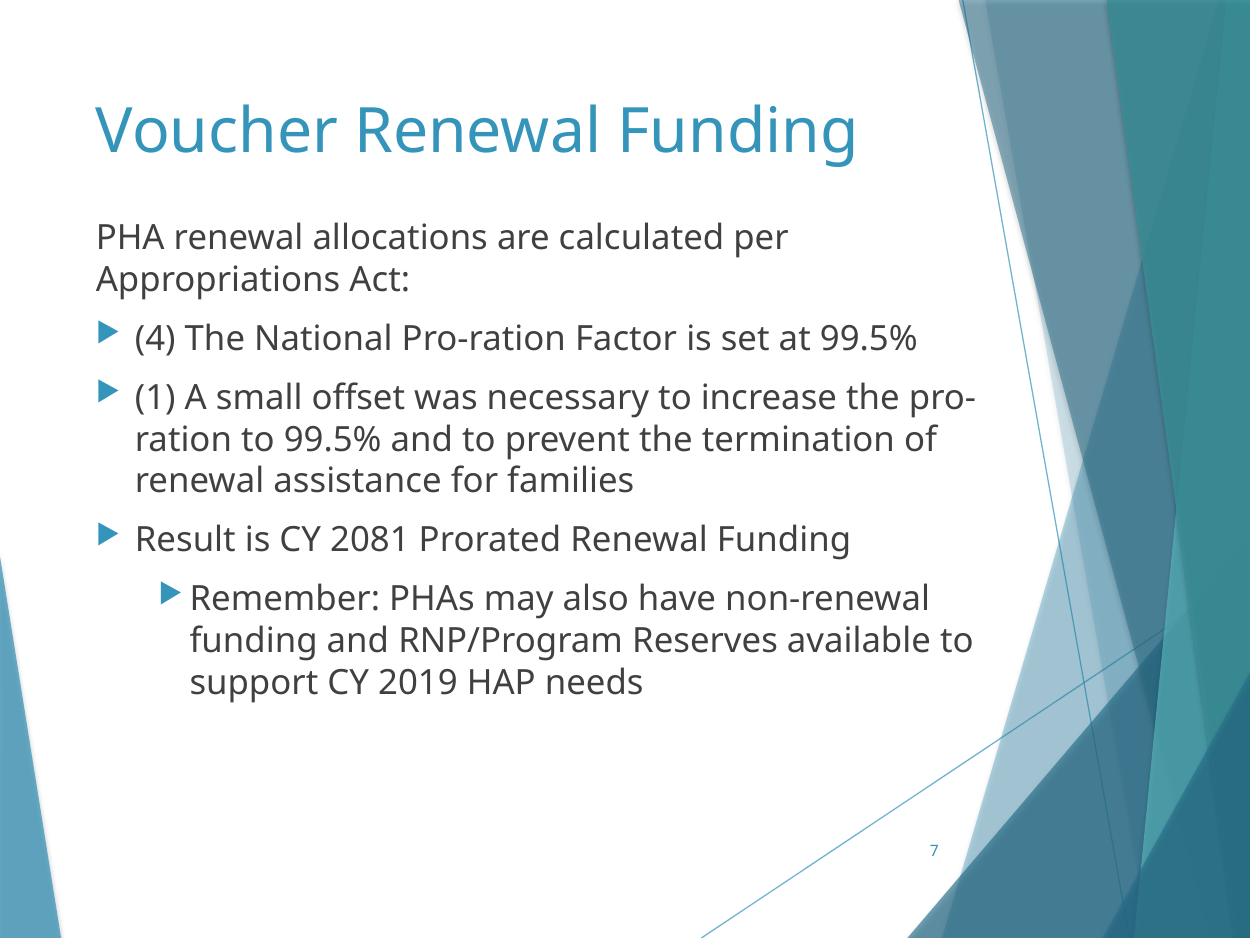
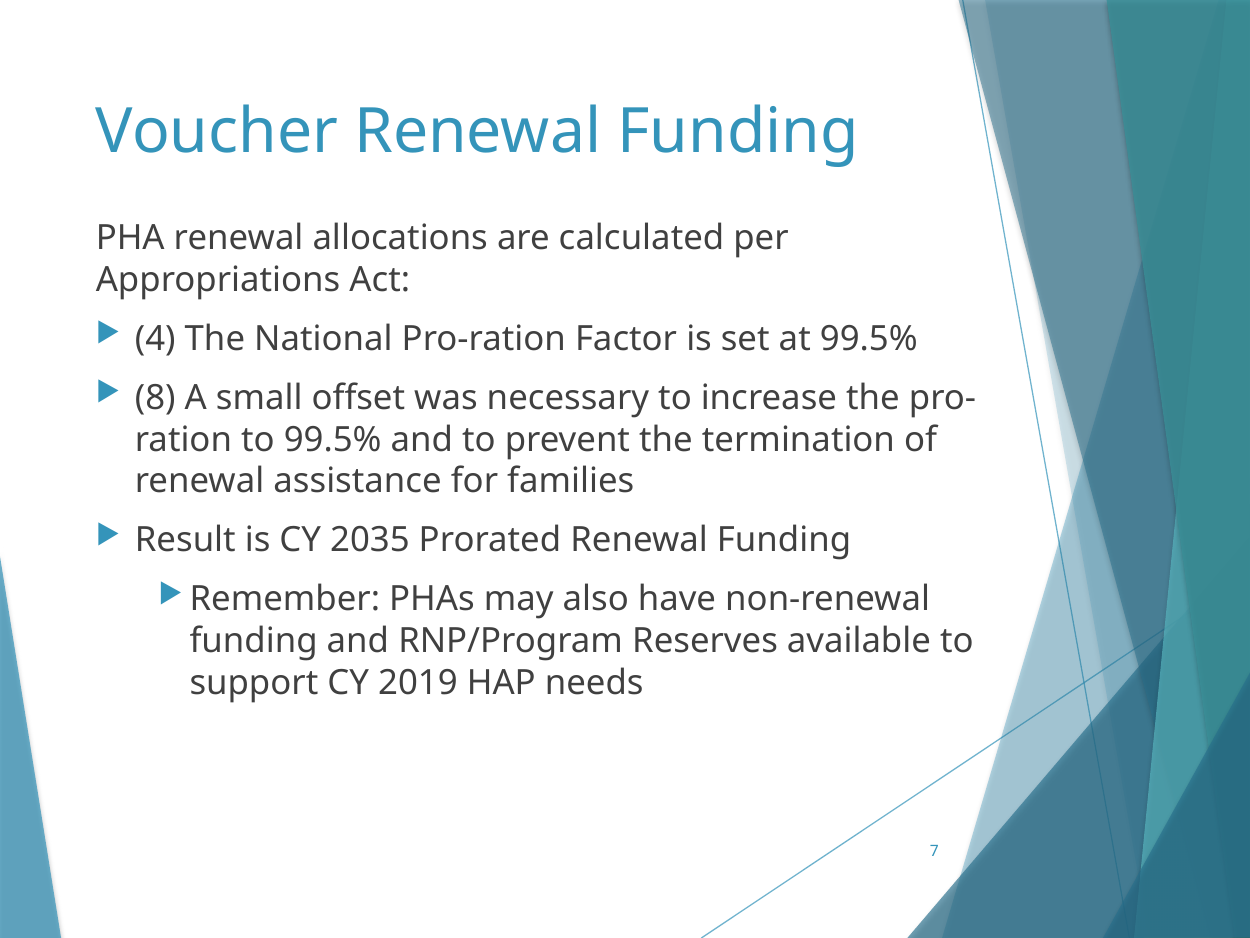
1: 1 -> 8
2081: 2081 -> 2035
